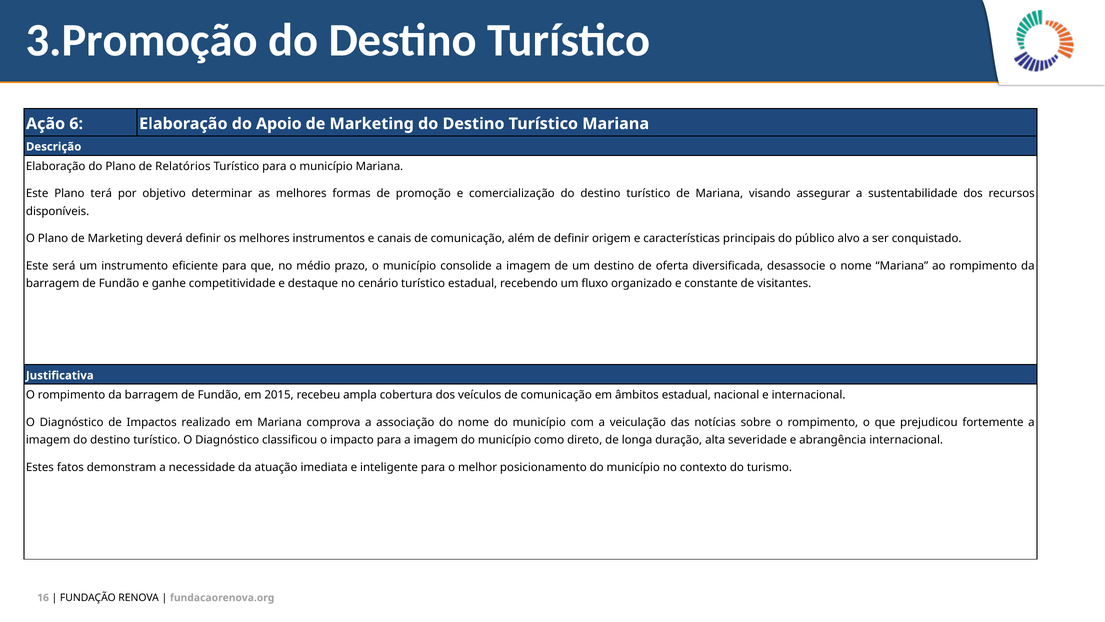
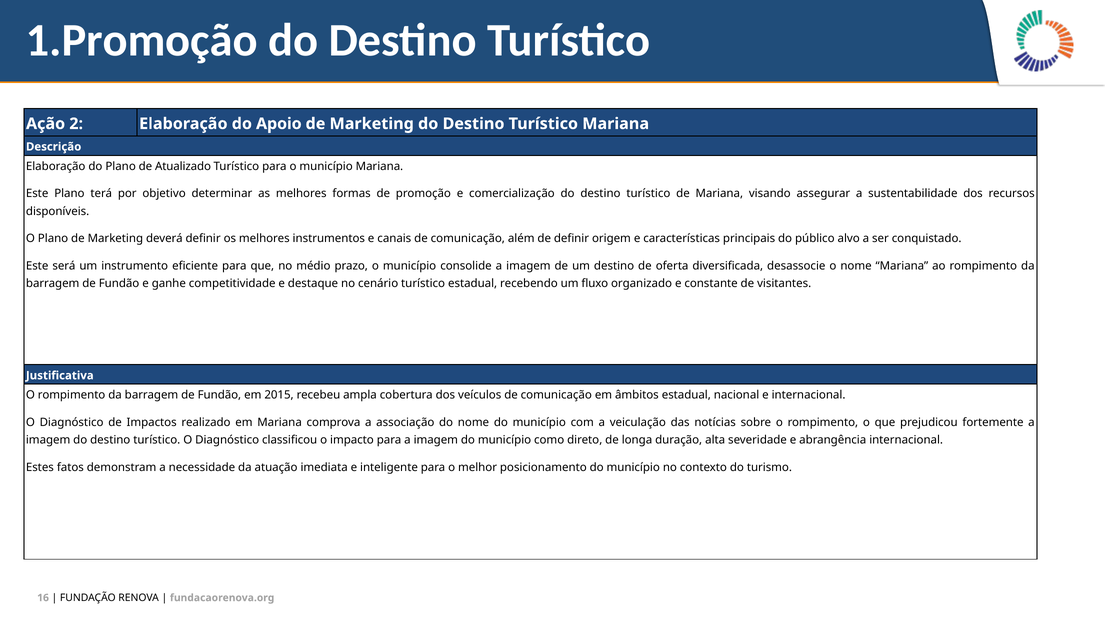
3.Promoção: 3.Promoção -> 1.Promoção
6: 6 -> 2
Relatórios: Relatórios -> Atualizado
